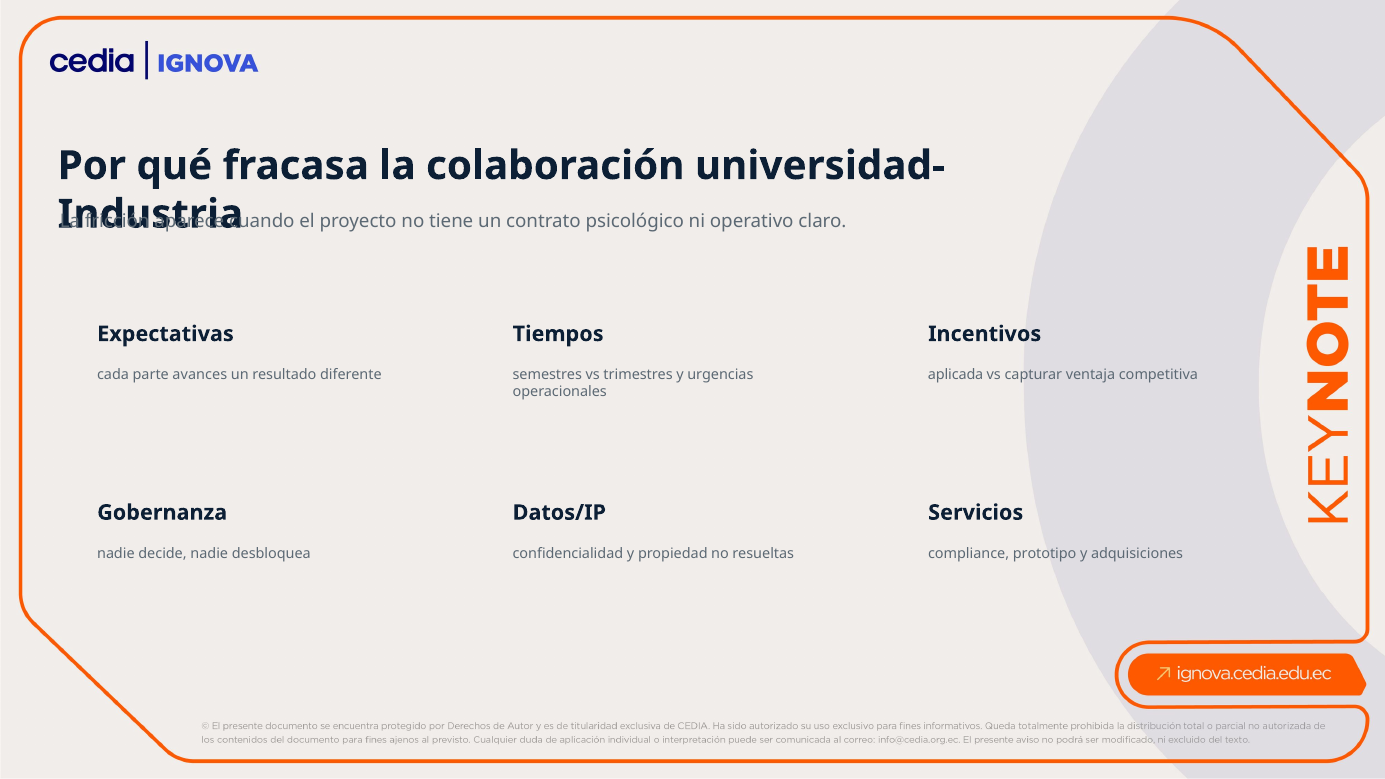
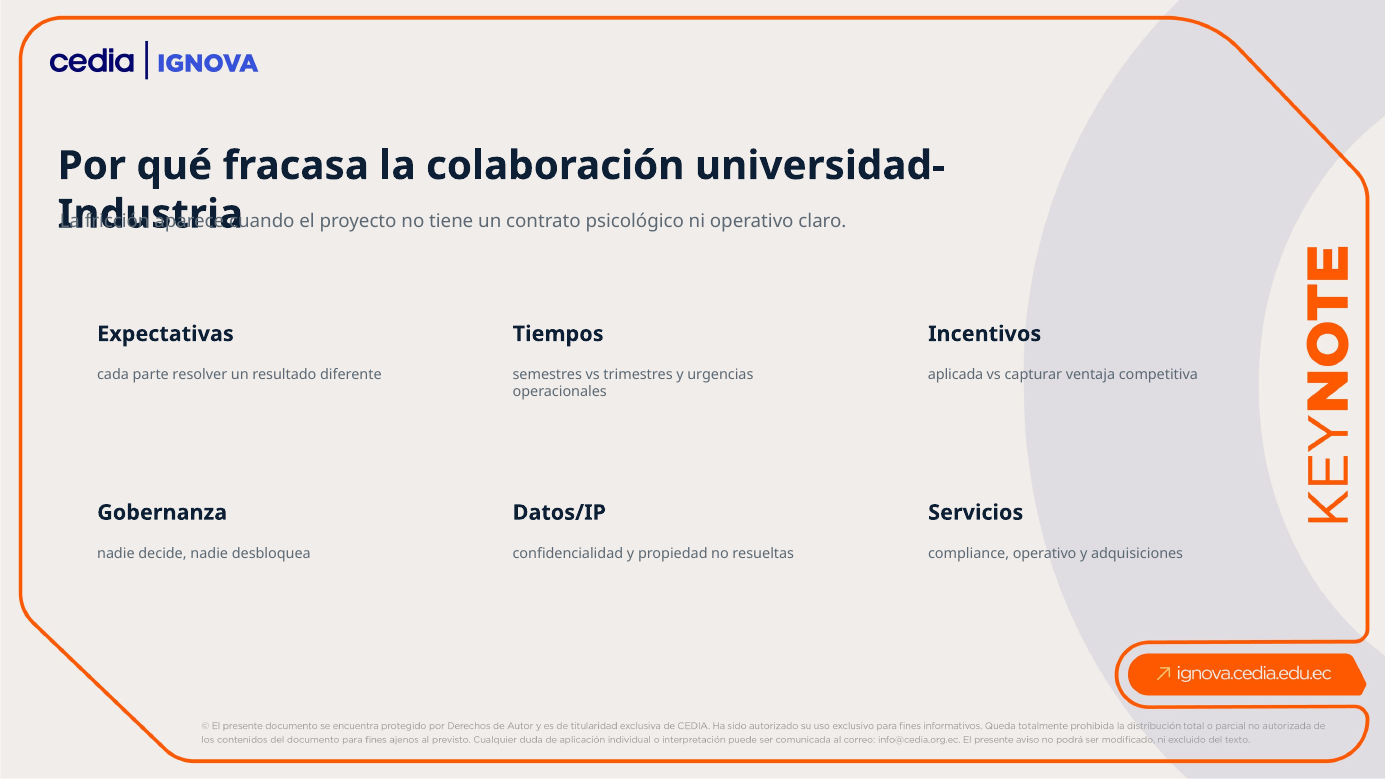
avances: avances -> resolver
compliance prototipo: prototipo -> operativo
